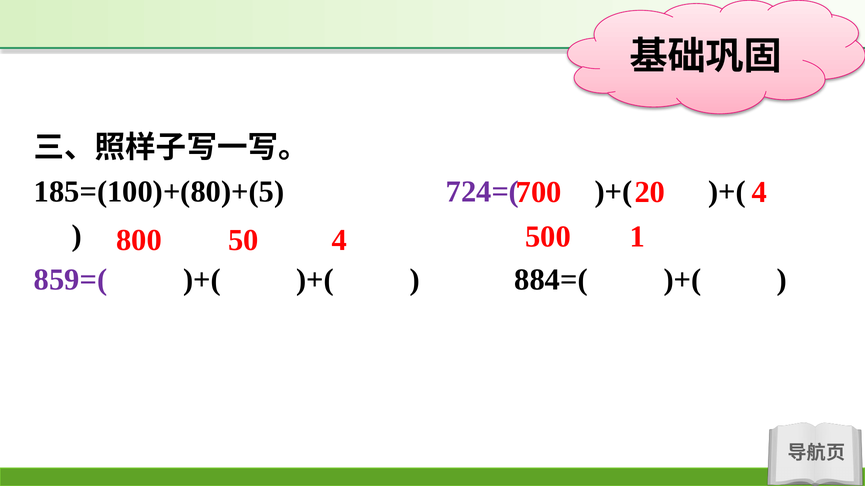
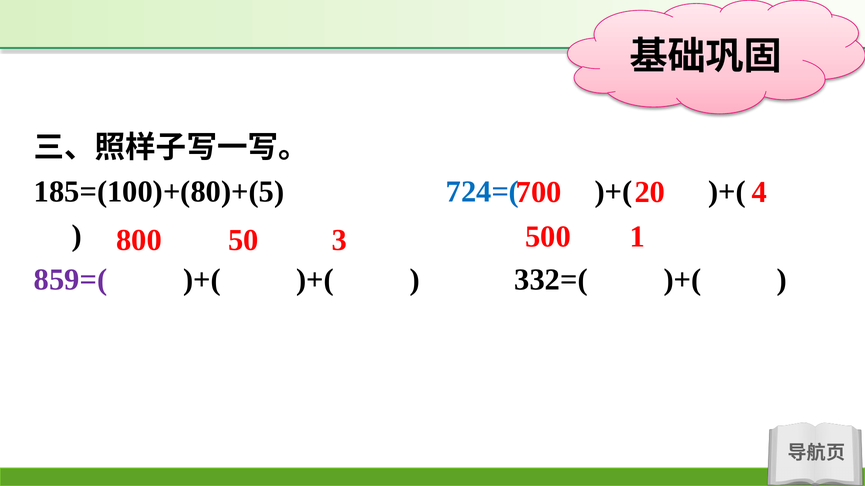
724=( colour: purple -> blue
50 4: 4 -> 3
884=(: 884=( -> 332=(
